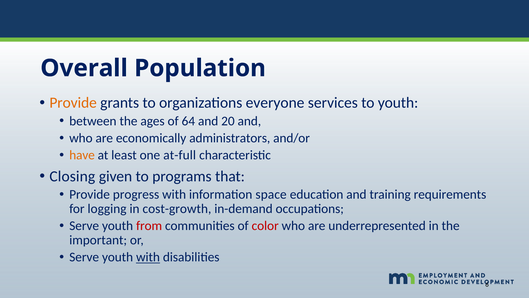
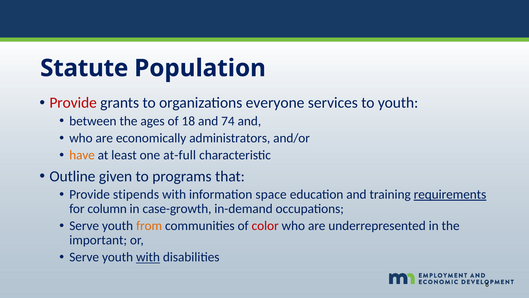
Overall: Overall -> Statute
Provide at (73, 103) colour: orange -> red
64: 64 -> 18
20: 20 -> 74
Closing: Closing -> Outline
progress: progress -> stipends
requirements underline: none -> present
logging: logging -> column
cost-growth: cost-growth -> case-growth
from colour: red -> orange
